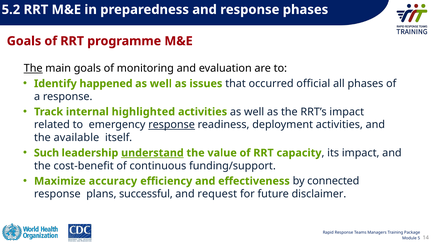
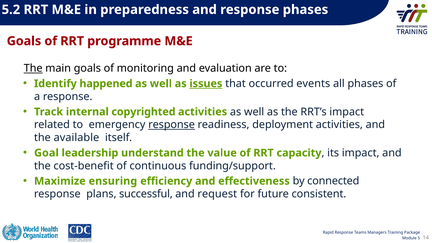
issues underline: none -> present
official: official -> events
highlighted: highlighted -> copyrighted
Such: Such -> Goal
understand underline: present -> none
accuracy: accuracy -> ensuring
disclaimer: disclaimer -> consistent
